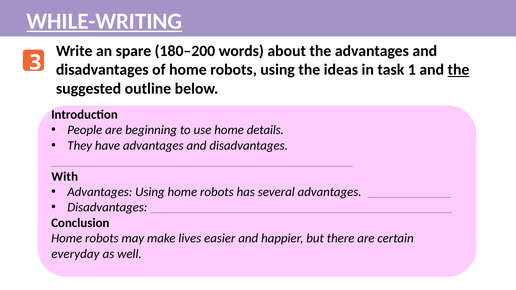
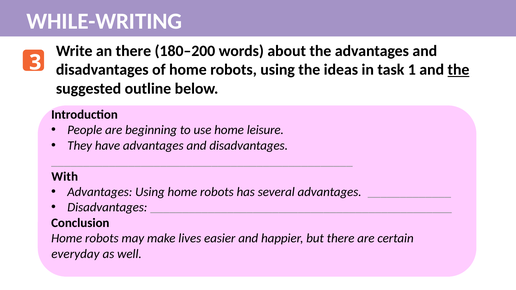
WHILE-WRITING underline: present -> none
an spare: spare -> there
details: details -> leisure
